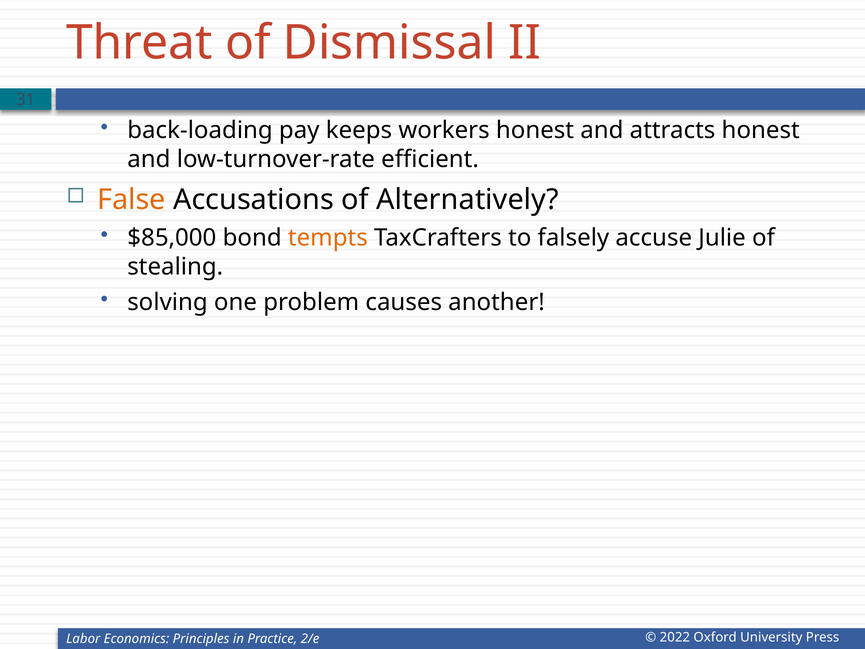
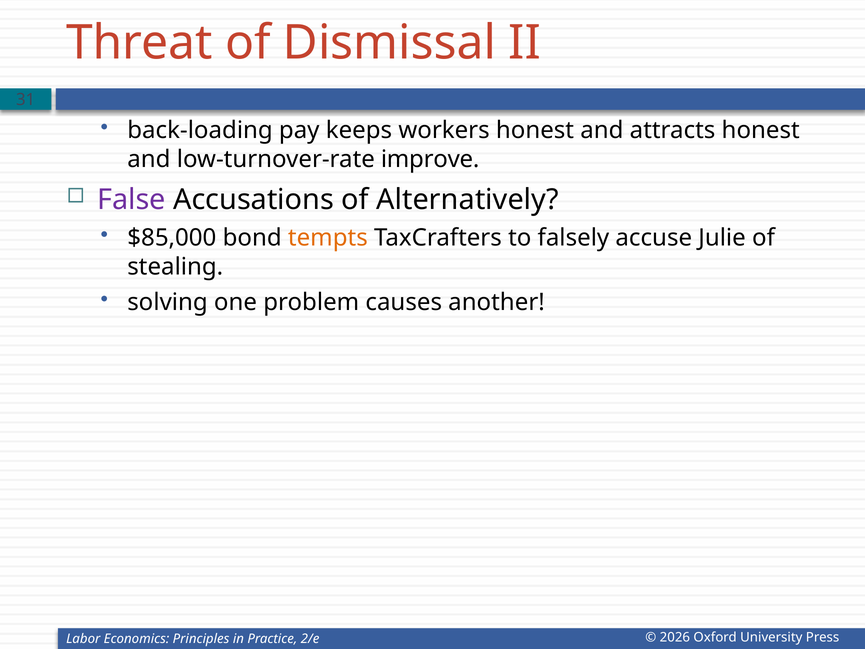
efficient: efficient -> improve
False colour: orange -> purple
2022: 2022 -> 2026
